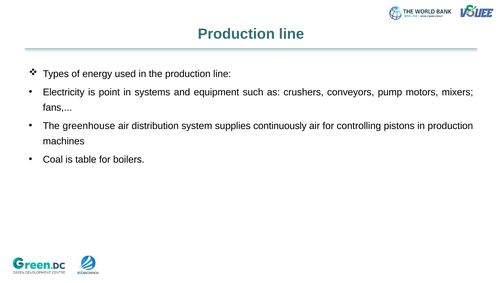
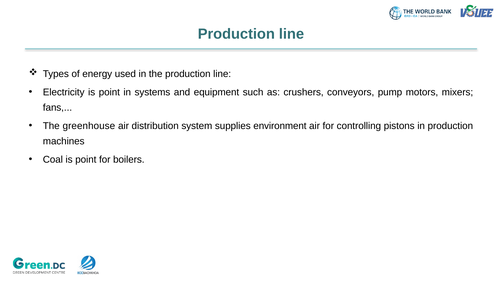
continuously: continuously -> environment
Coal is table: table -> point
